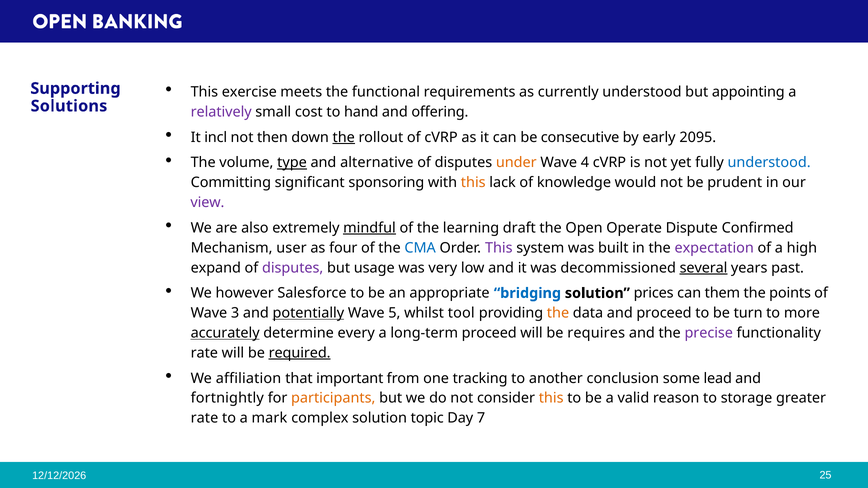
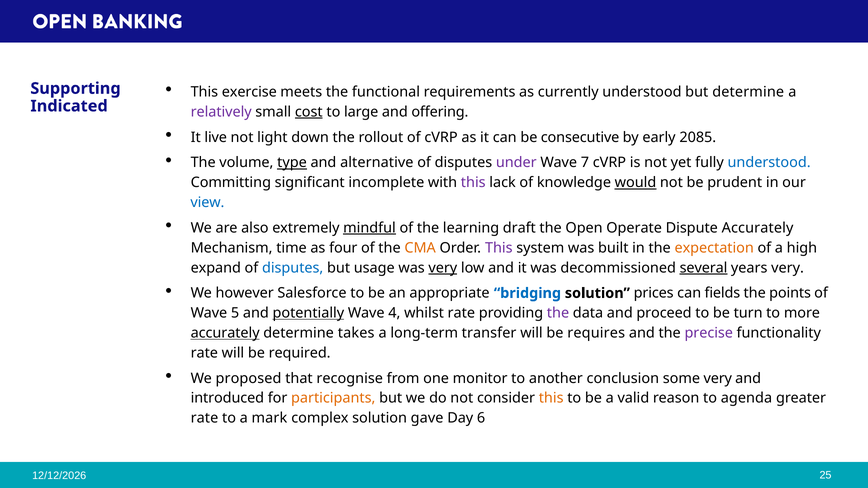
but appointing: appointing -> determine
Solutions: Solutions -> Indicated
cost underline: none -> present
hand: hand -> large
incl: incl -> live
then: then -> light
the at (344, 137) underline: present -> none
2095: 2095 -> 2085
under colour: orange -> purple
4: 4 -> 7
sponsoring: sponsoring -> incomplete
this at (473, 183) colour: orange -> purple
would underline: none -> present
view colour: purple -> blue
Dispute Confirmed: Confirmed -> Accurately
user: user -> time
CMA colour: blue -> orange
expectation colour: purple -> orange
disputes at (293, 268) colour: purple -> blue
very at (443, 268) underline: none -> present
years past: past -> very
them: them -> fields
3: 3 -> 5
5: 5 -> 4
whilst tool: tool -> rate
the at (558, 313) colour: orange -> purple
every: every -> takes
long-term proceed: proceed -> transfer
required underline: present -> none
affiliation: affiliation -> proposed
important: important -> recognise
tracking: tracking -> monitor
some lead: lead -> very
fortnightly: fortnightly -> introduced
storage: storage -> agenda
topic: topic -> gave
7: 7 -> 6
